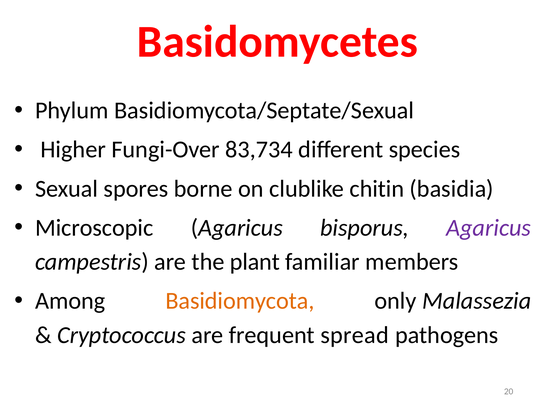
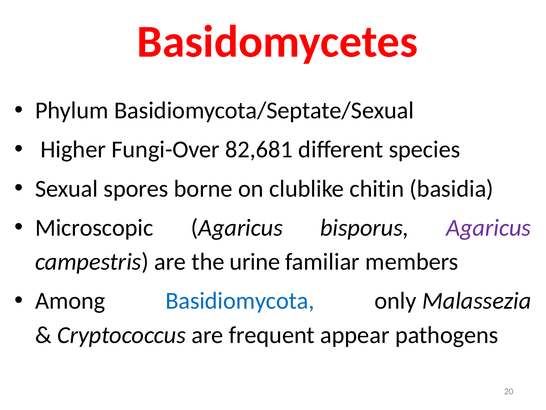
83,734: 83,734 -> 82,681
plant: plant -> urine
Basidiomycota colour: orange -> blue
spread: spread -> appear
